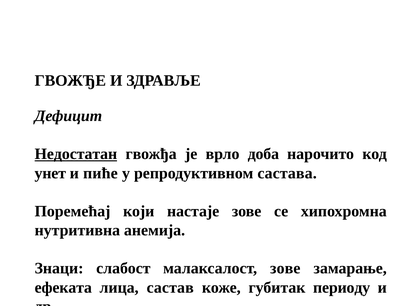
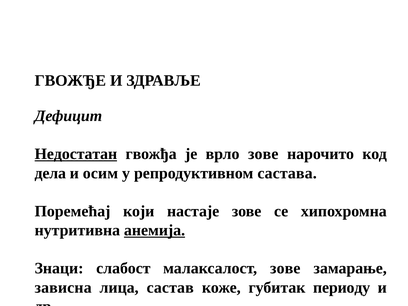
врло доба: доба -> зове
унет: унет -> дела
пиће: пиће -> осим
анемија underline: none -> present
ефеката: ефеката -> зависна
